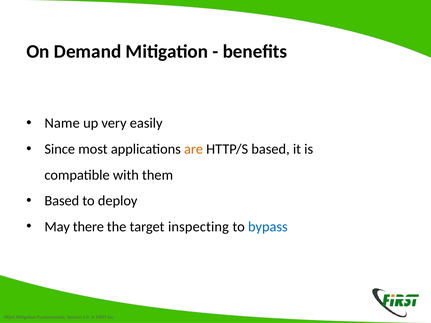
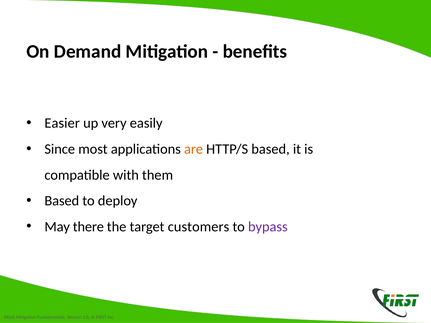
Name: Name -> Easier
inspecting: inspecting -> customers
bypass colour: blue -> purple
